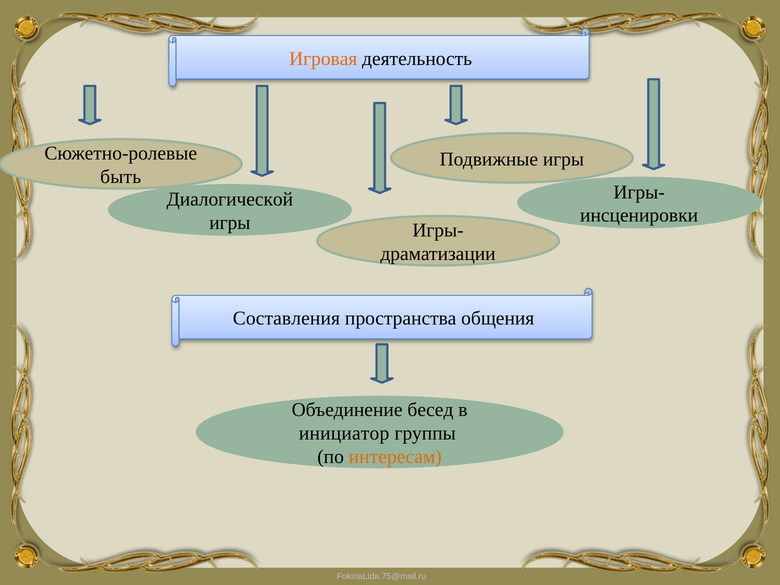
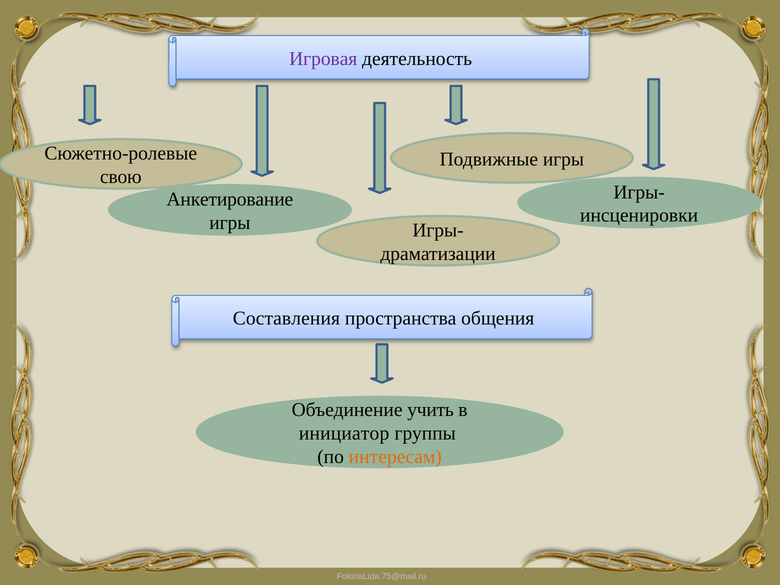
Игровая colour: orange -> purple
быть: быть -> свою
Диалогической: Диалогической -> Анкетирование
бесед: бесед -> учить
